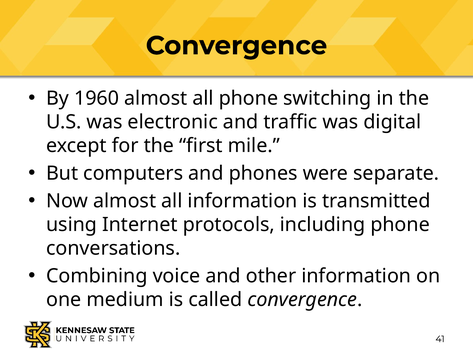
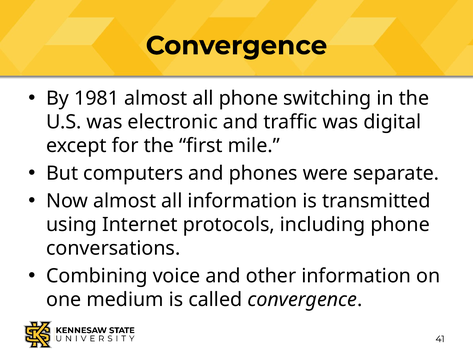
1960: 1960 -> 1981
